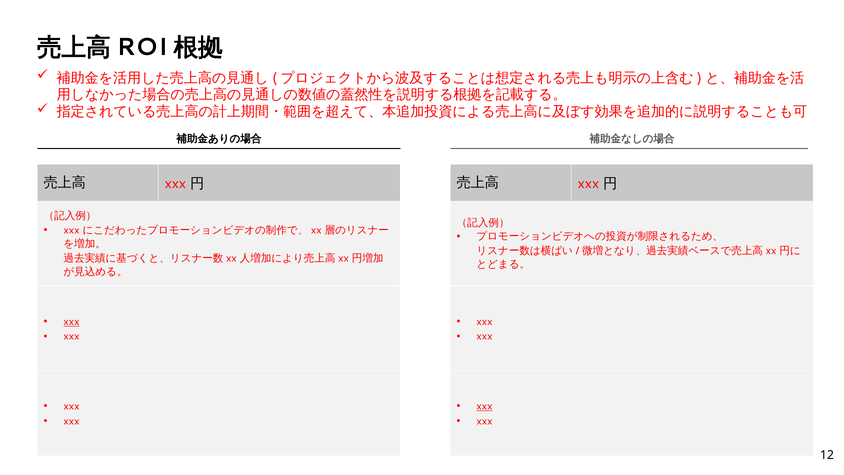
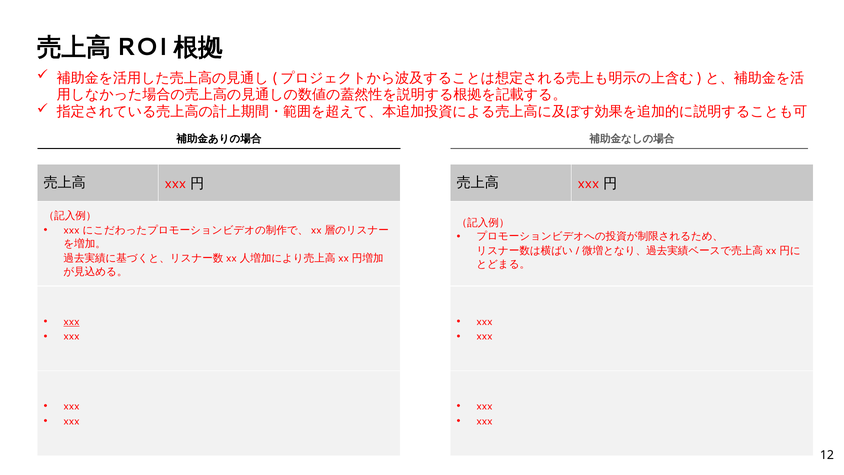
xxx at (485, 406) underline: present -> none
